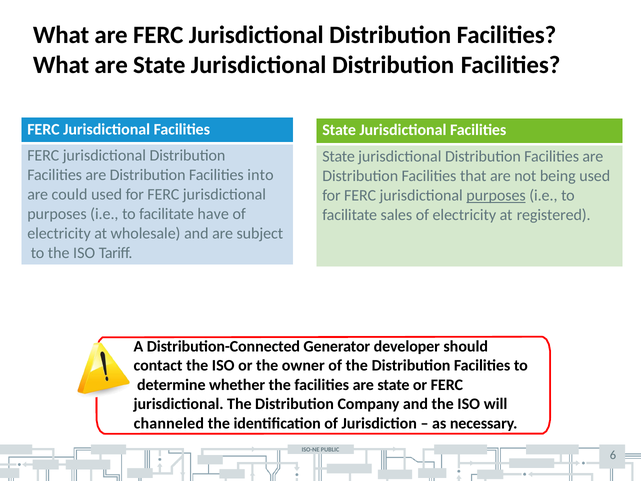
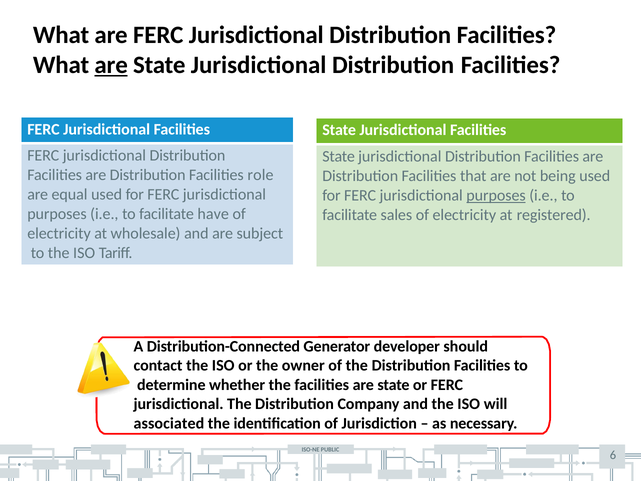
are at (111, 65) underline: none -> present
into: into -> role
could: could -> equal
channeled: channeled -> associated
